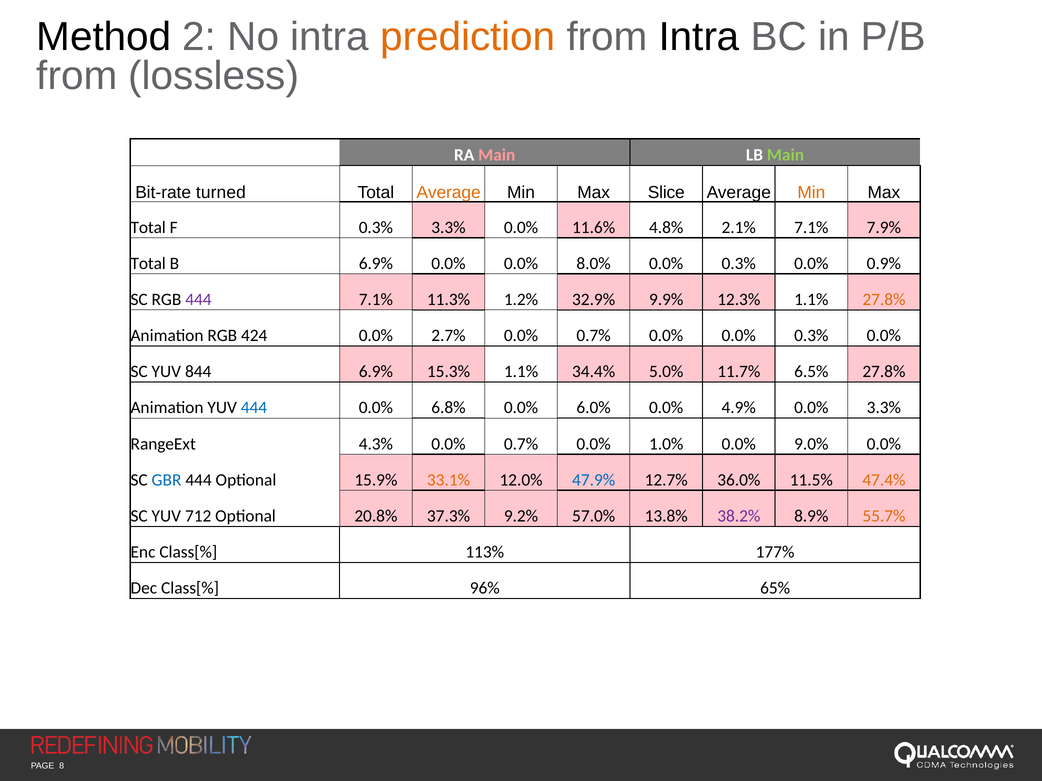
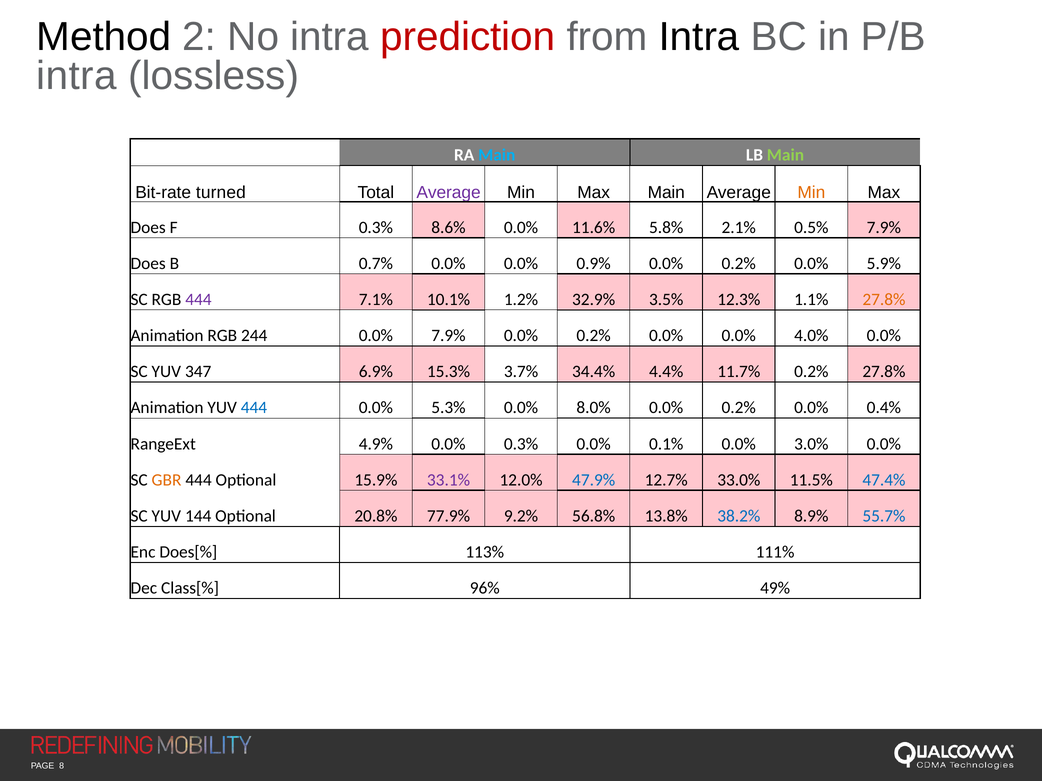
prediction colour: orange -> red
from at (77, 76): from -> intra
Main at (497, 155) colour: pink -> light blue
Average at (449, 192) colour: orange -> purple
Max Slice: Slice -> Main
Total at (148, 227): Total -> Does
0.3% 3.3%: 3.3% -> 8.6%
4.8%: 4.8% -> 5.8%
2.1% 7.1%: 7.1% -> 0.5%
Total at (148, 264): Total -> Does
B 6.9%: 6.9% -> 0.7%
8.0%: 8.0% -> 0.9%
0.3% at (739, 264): 0.3% -> 0.2%
0.9%: 0.9% -> 5.9%
11.3%: 11.3% -> 10.1%
9.9%: 9.9% -> 3.5%
424: 424 -> 244
0.0% 2.7%: 2.7% -> 7.9%
0.7% at (594, 336): 0.7% -> 0.2%
0.0% 0.0% 0.3%: 0.3% -> 4.0%
844: 844 -> 347
15.3% 1.1%: 1.1% -> 3.7%
5.0%: 5.0% -> 4.4%
11.7% 6.5%: 6.5% -> 0.2%
6.8%: 6.8% -> 5.3%
6.0%: 6.0% -> 8.0%
4.9% at (739, 408): 4.9% -> 0.2%
0.0% 3.3%: 3.3% -> 0.4%
4.3%: 4.3% -> 4.9%
0.7% at (521, 444): 0.7% -> 0.3%
1.0%: 1.0% -> 0.1%
9.0%: 9.0% -> 3.0%
GBR colour: blue -> orange
33.1% colour: orange -> purple
36.0%: 36.0% -> 33.0%
47.4% colour: orange -> blue
712: 712 -> 144
37.3%: 37.3% -> 77.9%
57.0%: 57.0% -> 56.8%
38.2% colour: purple -> blue
55.7% colour: orange -> blue
Enc Class[%: Class[% -> Does[%
177%: 177% -> 111%
65%: 65% -> 49%
